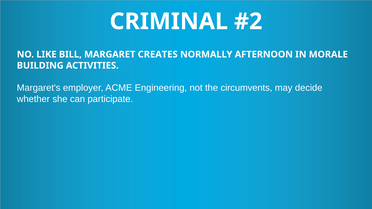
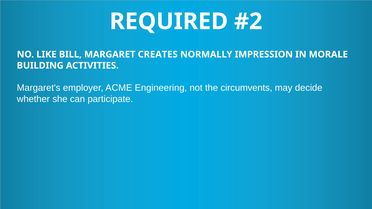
CRIMINAL: CRIMINAL -> REQUIRED
AFTERNOON: AFTERNOON -> IMPRESSION
